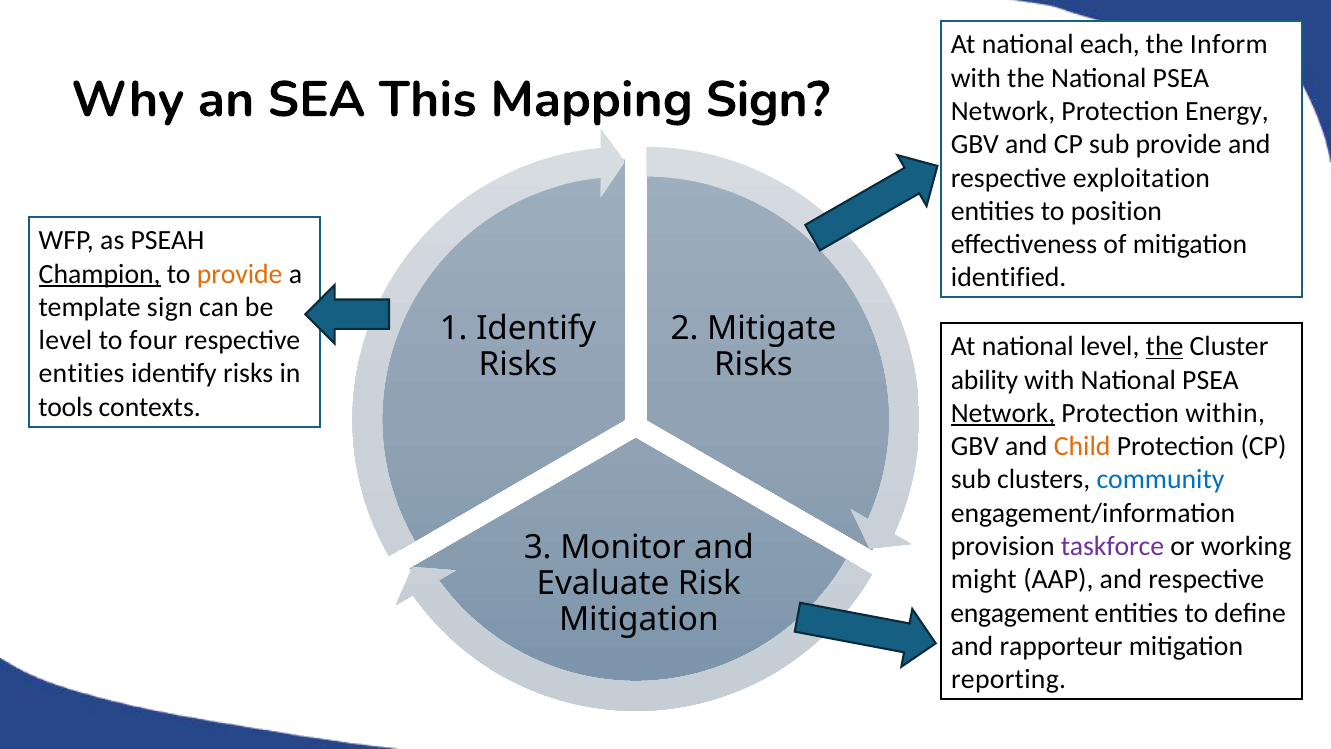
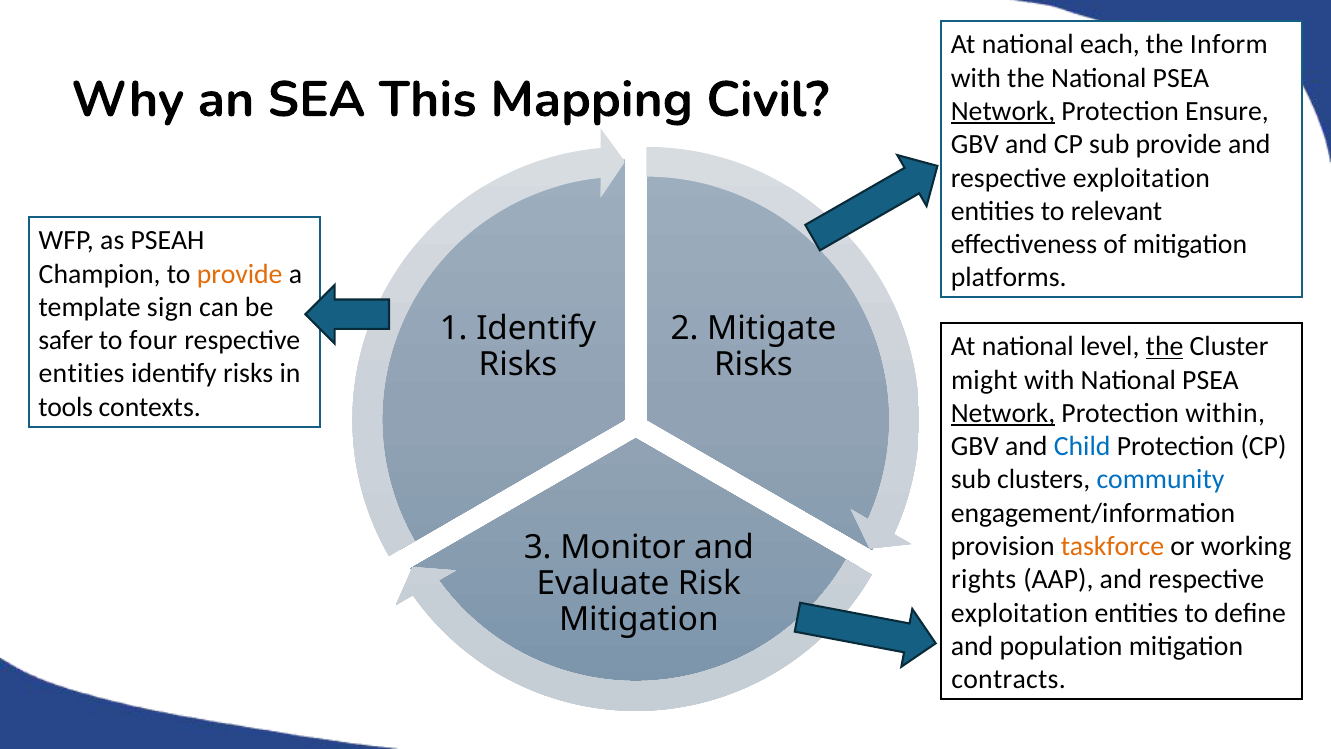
Mapping Sign: Sign -> Civil
Network at (1003, 111) underline: none -> present
Energy: Energy -> Ensure
position: position -> relevant
Champion underline: present -> none
identified: identified -> platforms
level at (66, 340): level -> safer
ability: ability -> might
Child colour: orange -> blue
taskforce colour: purple -> orange
might: might -> rights
engagement at (1020, 613): engagement -> exploitation
rapporteur: rapporteur -> population
reporting: reporting -> contracts
